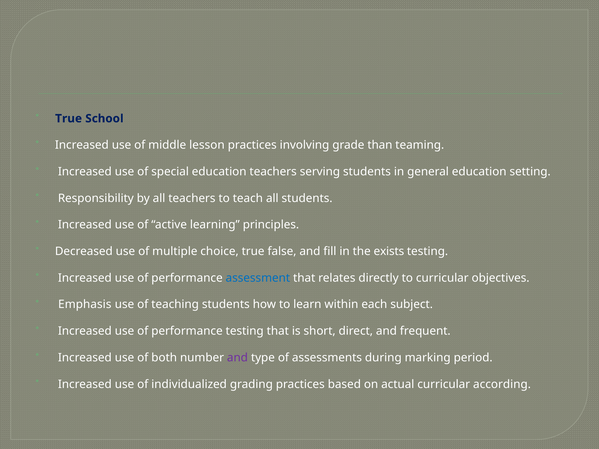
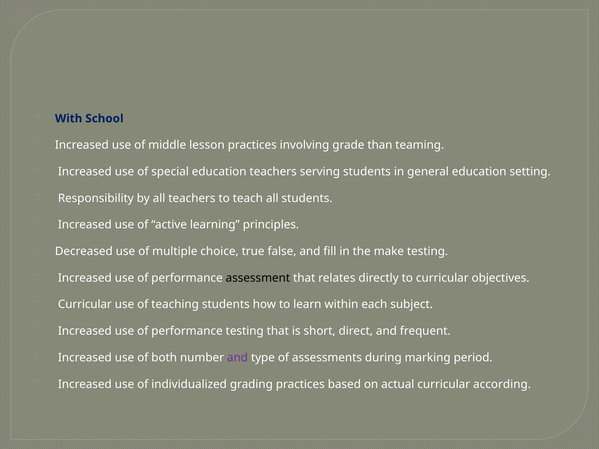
True at (69, 119): True -> With
exists: exists -> make
assessment colour: blue -> black
Emphasis at (85, 305): Emphasis -> Curricular
